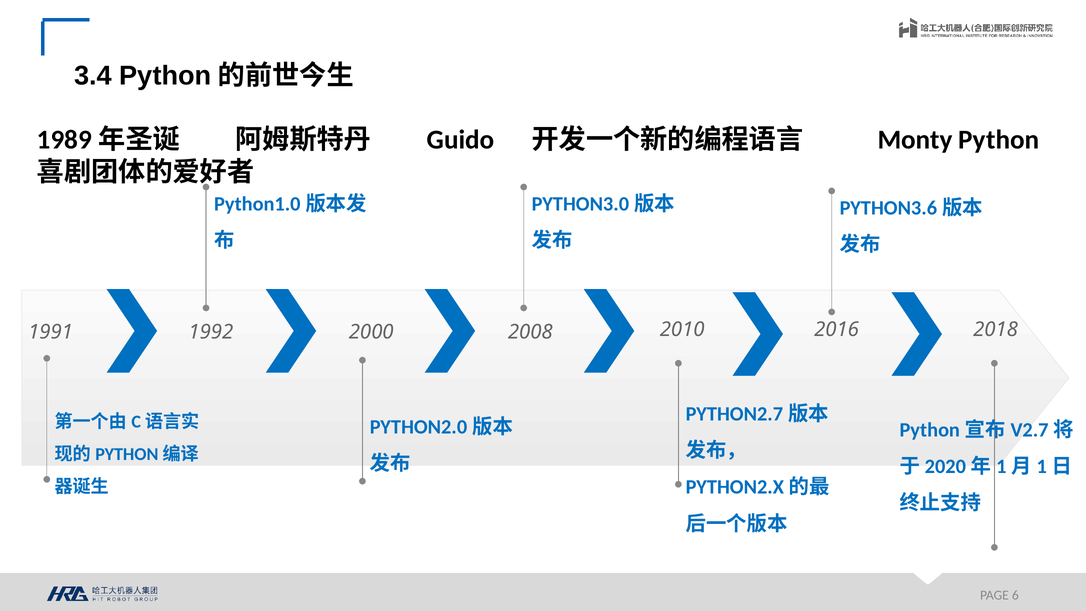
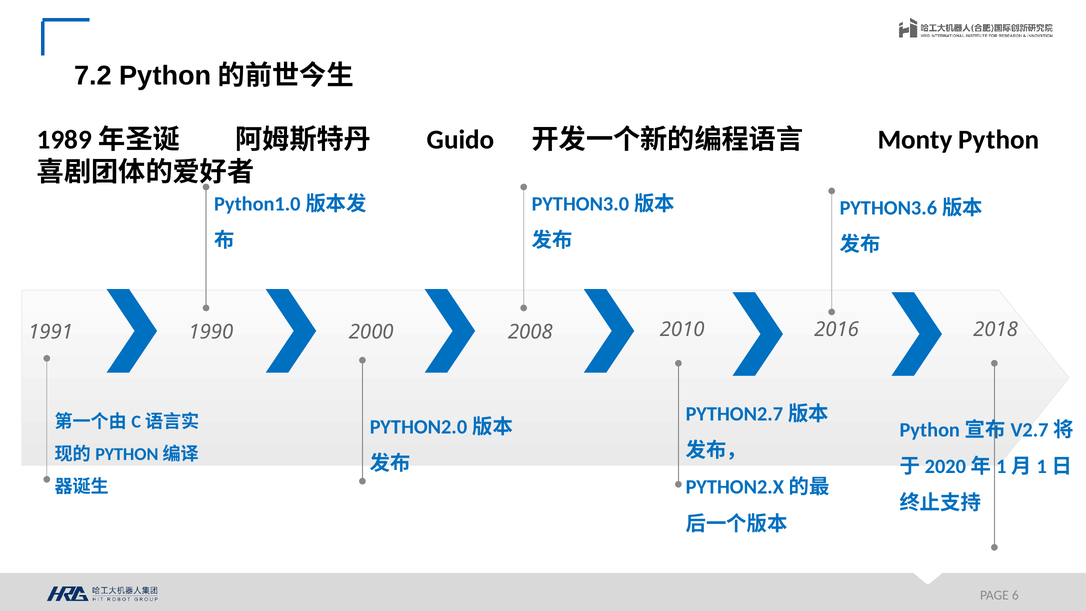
3.4: 3.4 -> 7.2
1992: 1992 -> 1990
